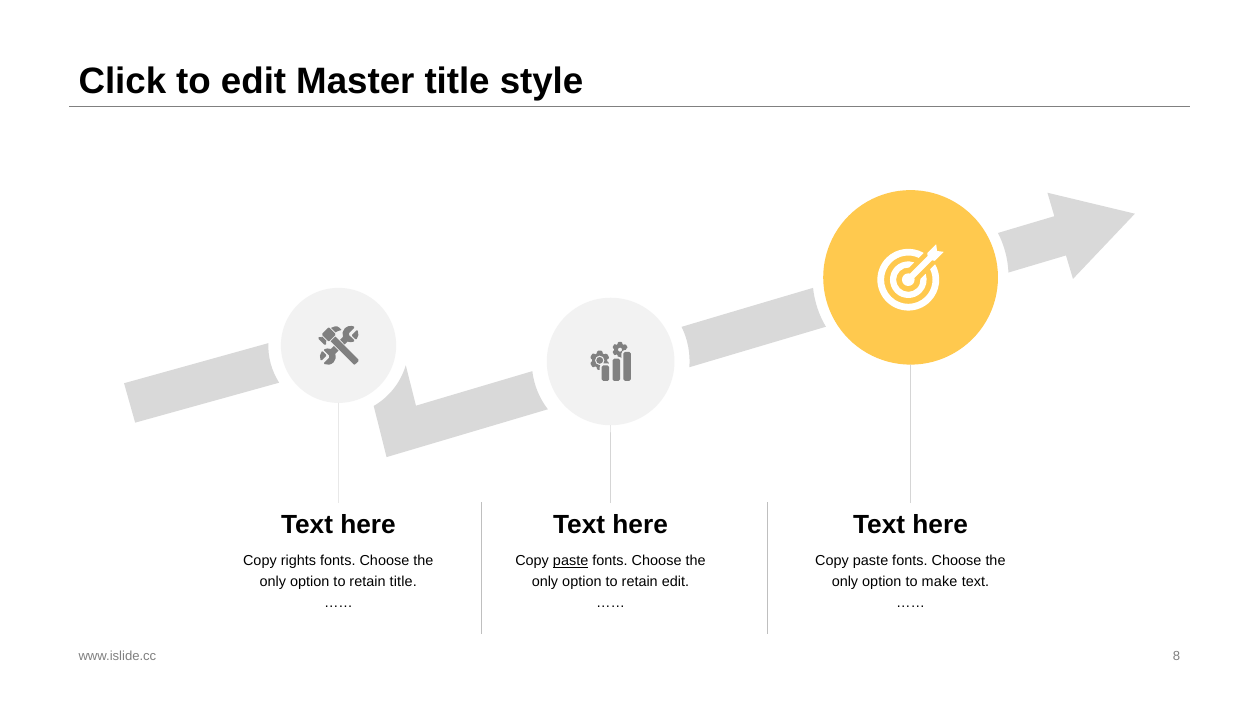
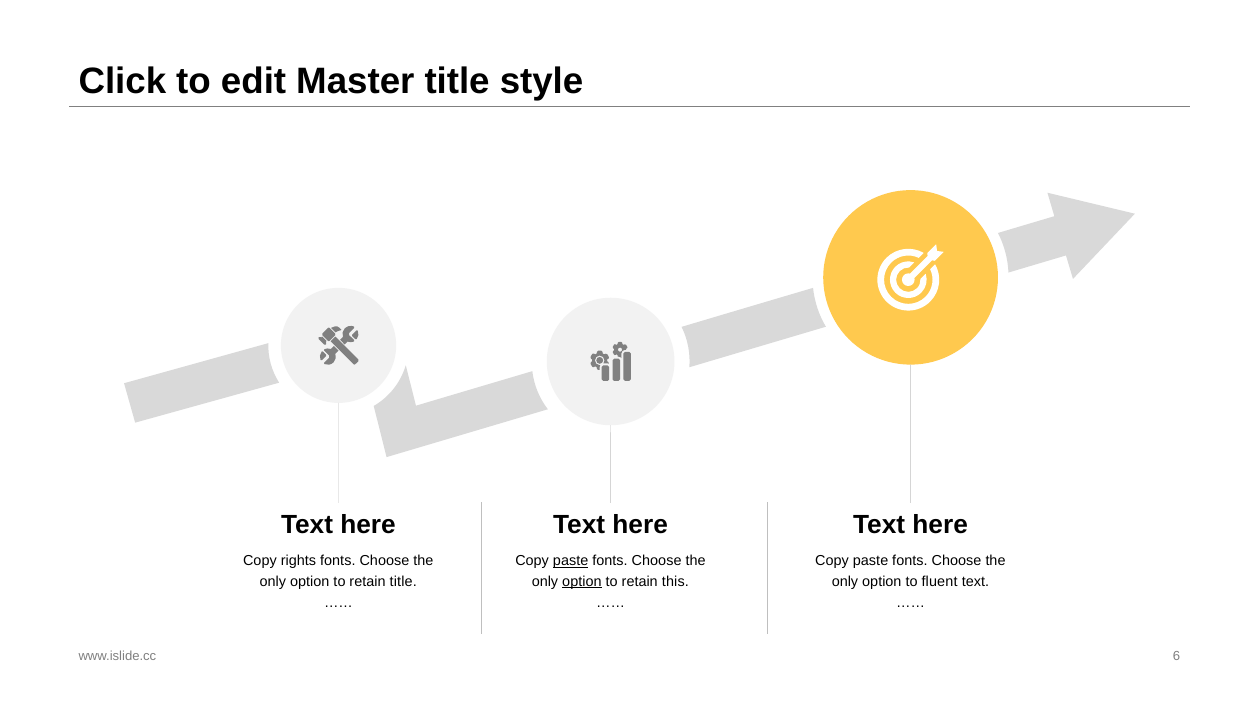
option at (582, 582) underline: none -> present
retain edit: edit -> this
make: make -> fluent
8: 8 -> 6
